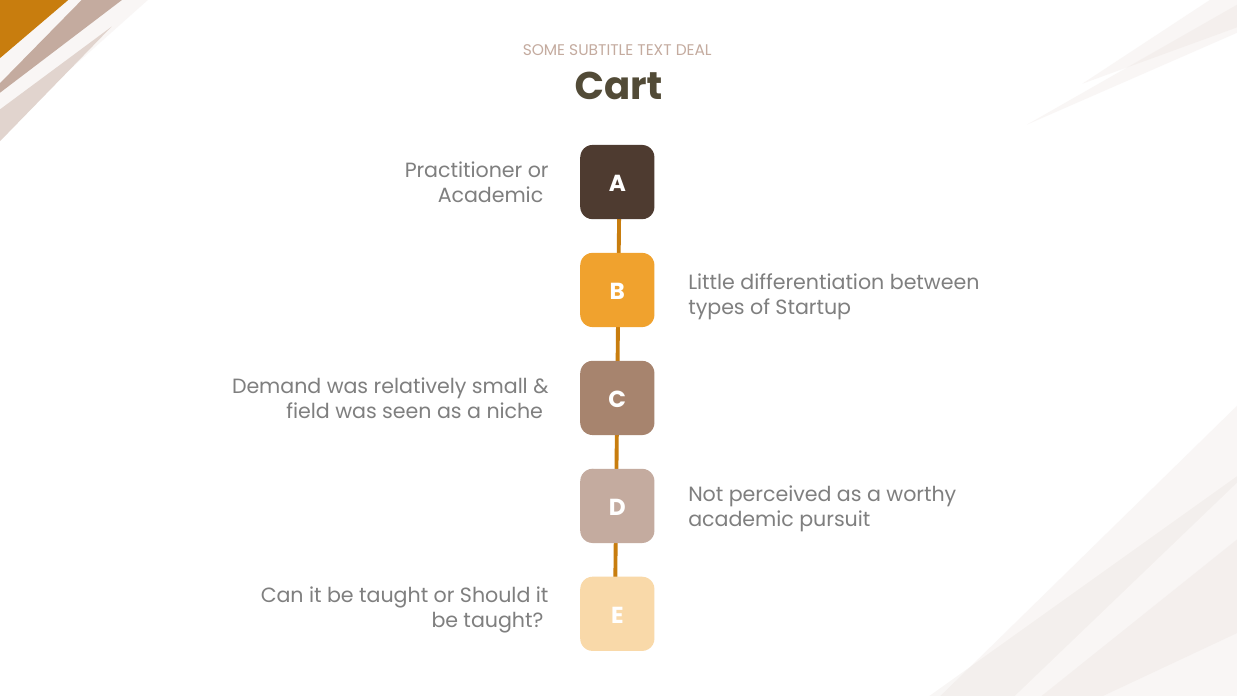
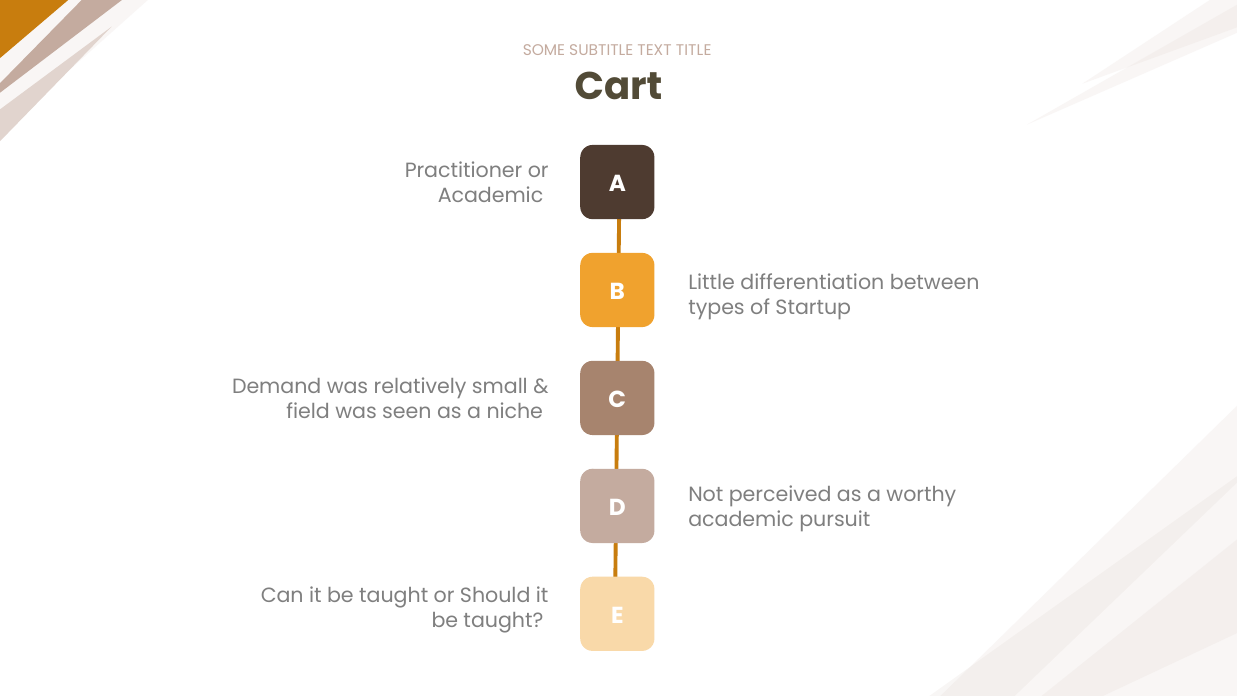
DEAL: DEAL -> TITLE
